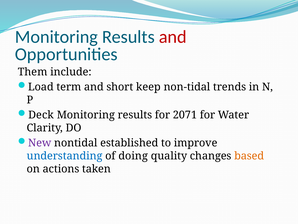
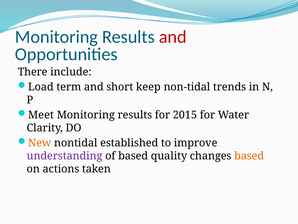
Them: Them -> There
Deck: Deck -> Meet
2071: 2071 -> 2015
New colour: purple -> orange
understanding colour: blue -> purple
of doing: doing -> based
